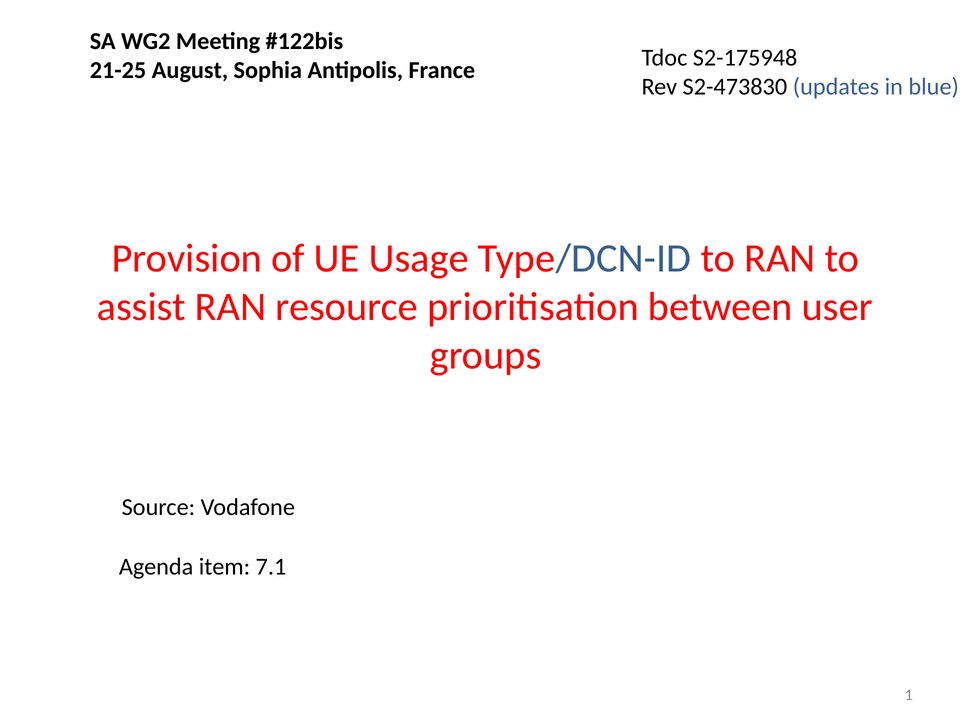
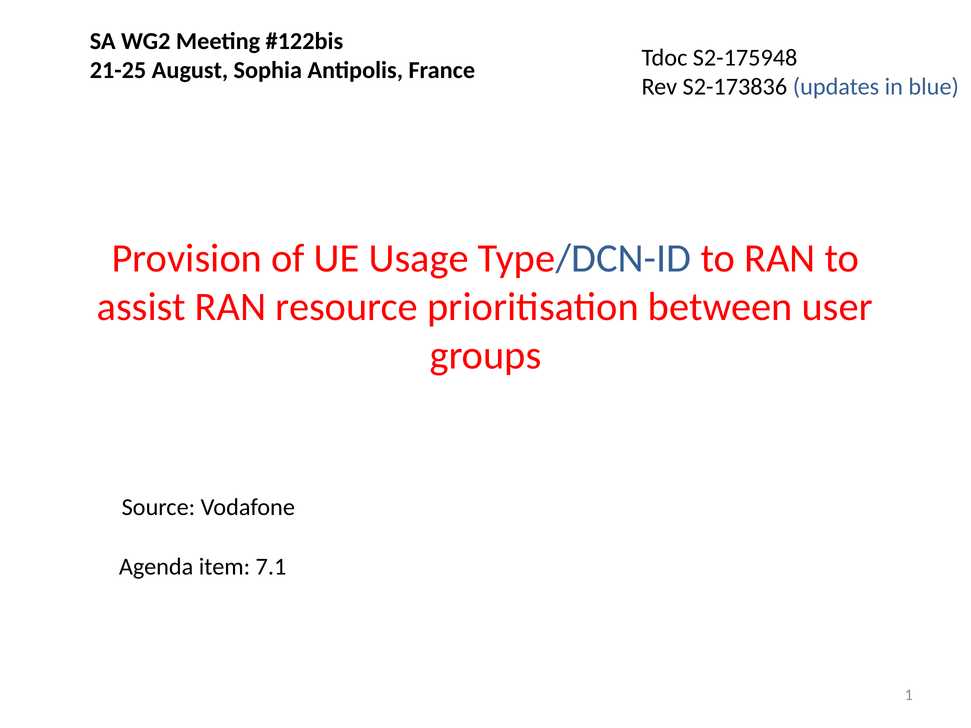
S2-473830: S2-473830 -> S2-173836
